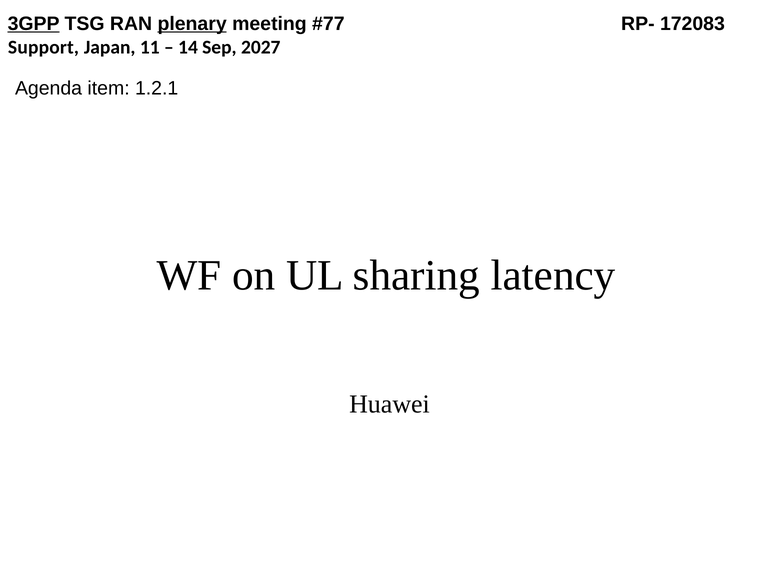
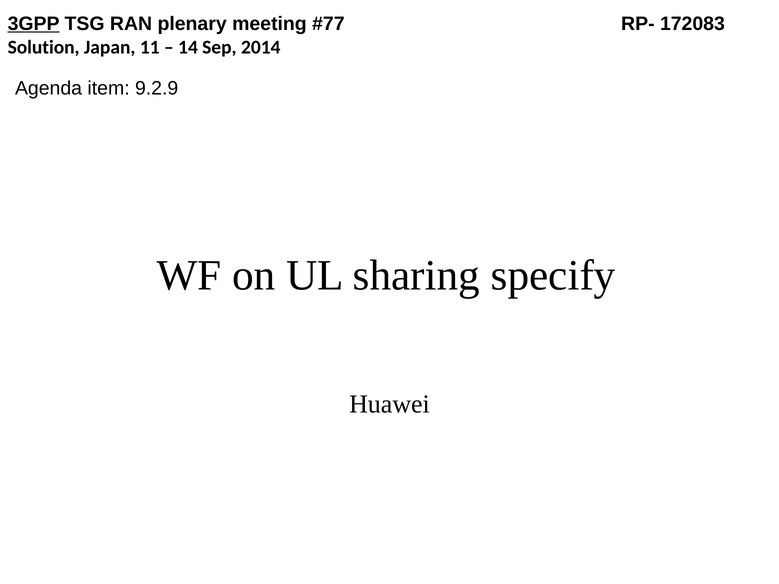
plenary underline: present -> none
Support: Support -> Solution
2027: 2027 -> 2014
1.2.1: 1.2.1 -> 9.2.9
latency: latency -> specify
